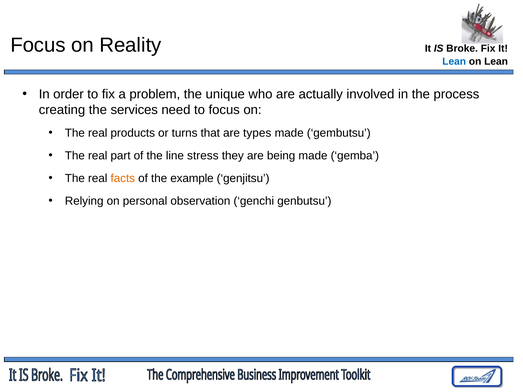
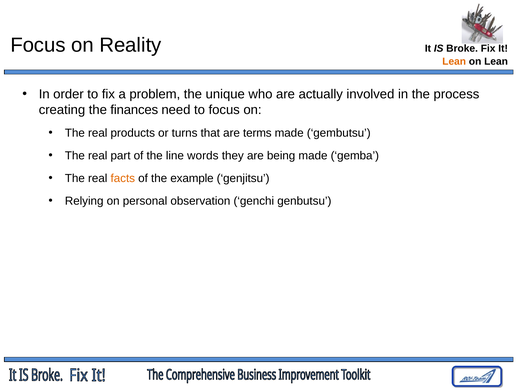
Lean at (454, 62) colour: blue -> orange
services: services -> finances
types: types -> terms
stress: stress -> words
